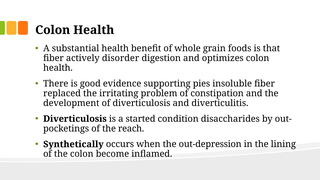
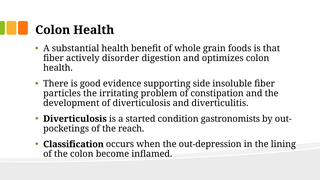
pies: pies -> side
replaced: replaced -> particles
disaccharides: disaccharides -> gastronomists
Synthetically: Synthetically -> Classification
